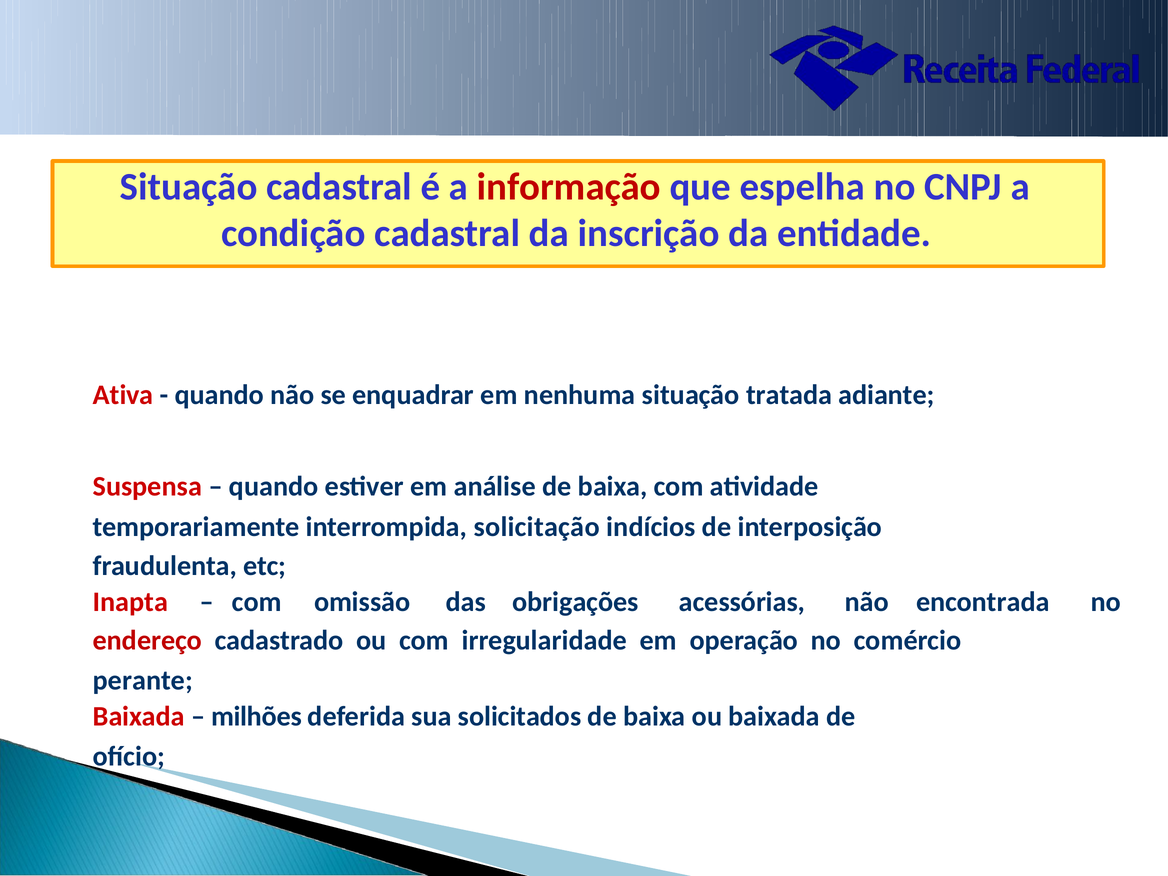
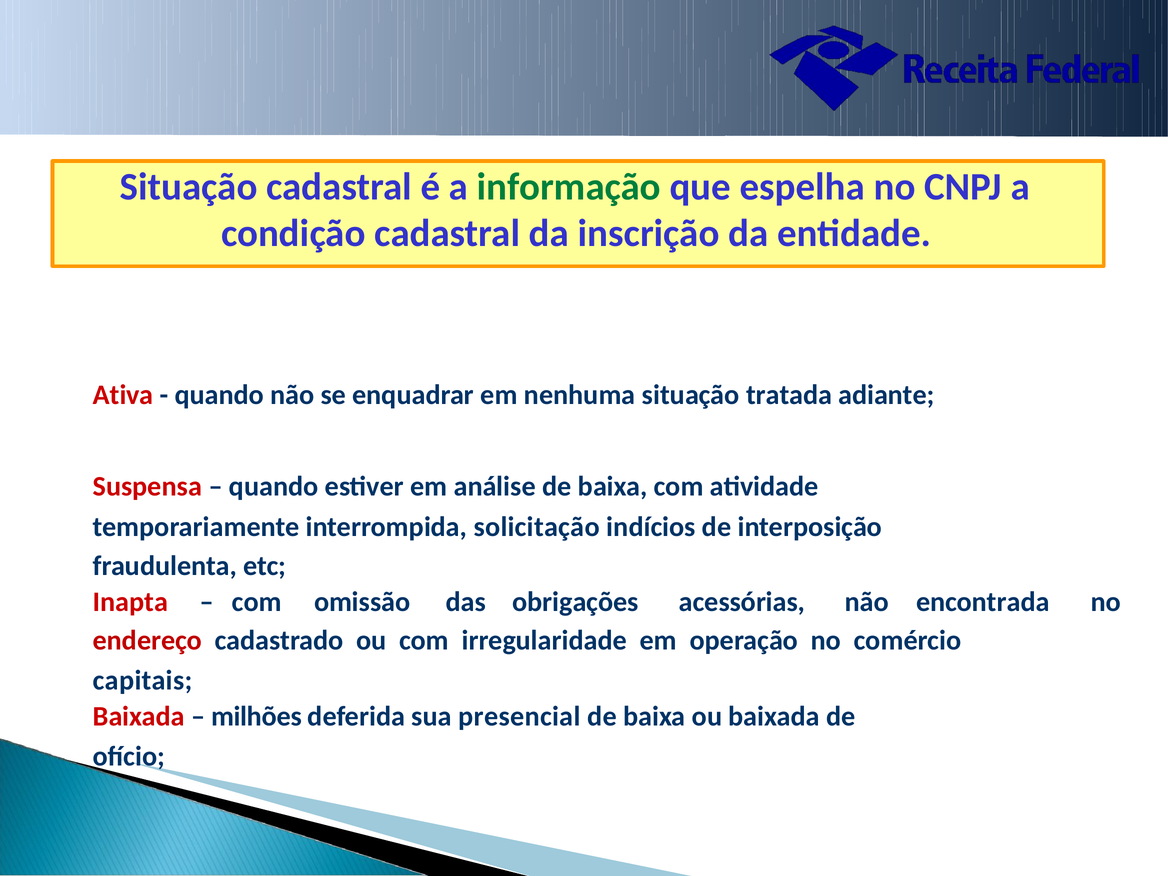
informação colour: red -> green
perante: perante -> capitais
solicitados: solicitados -> presencial
